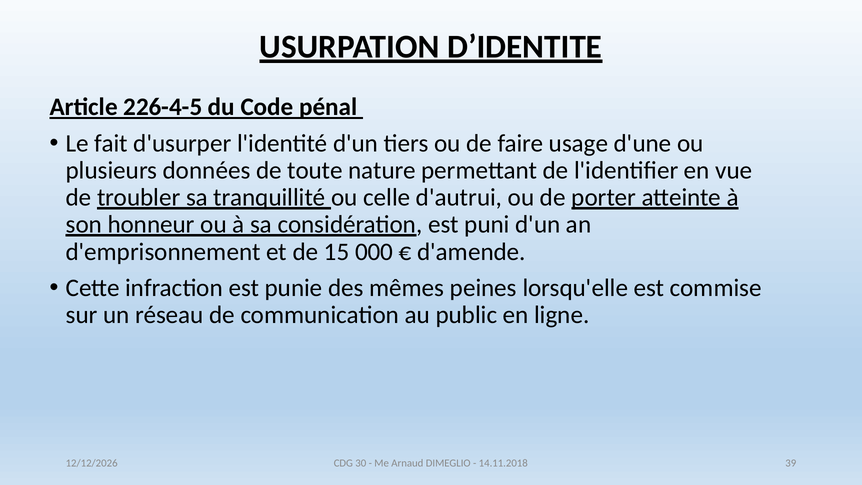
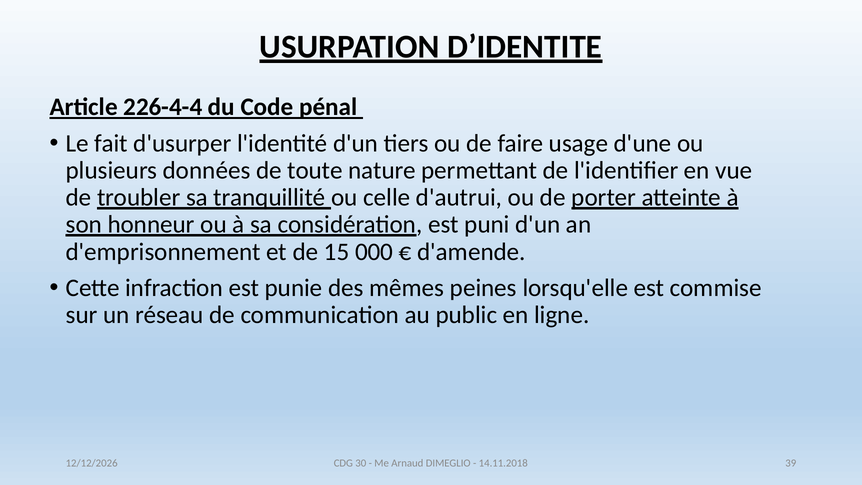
226-4-5: 226-4-5 -> 226-4-4
